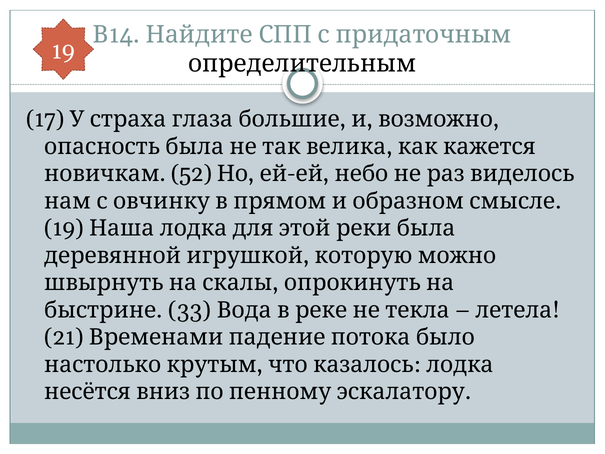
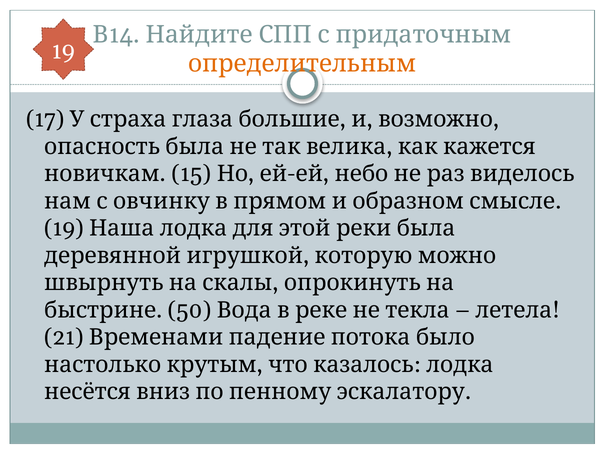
определительным colour: black -> orange
52: 52 -> 15
33: 33 -> 50
